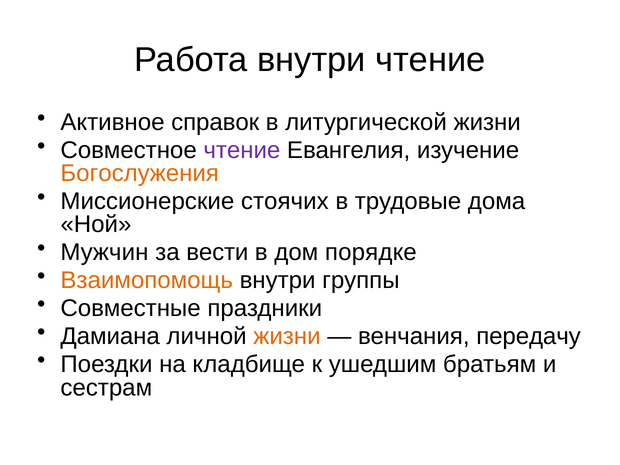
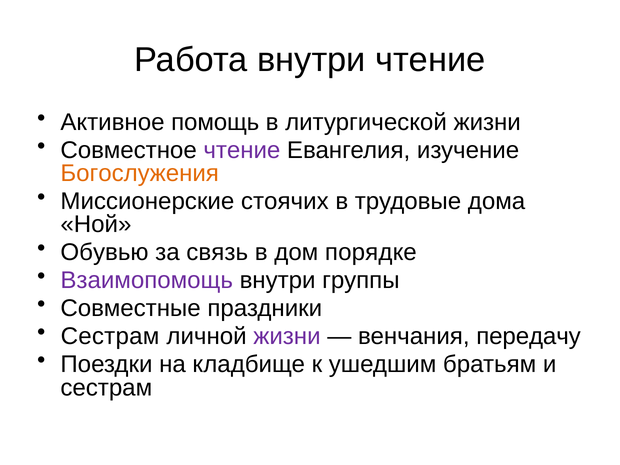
справок: справок -> помощь
Мужчин: Мужчин -> Обувью
вести: вести -> связь
Взаимопомощь colour: orange -> purple
Дамиана at (110, 336): Дамиана -> Сестрам
жизни at (287, 336) colour: orange -> purple
